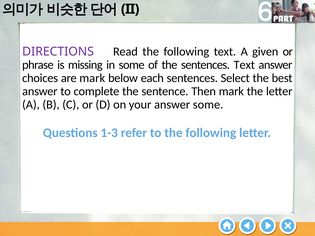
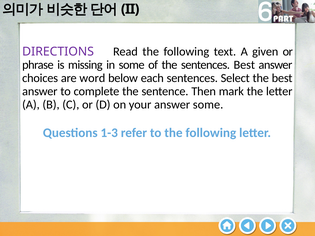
sentences Text: Text -> Best
are mark: mark -> word
